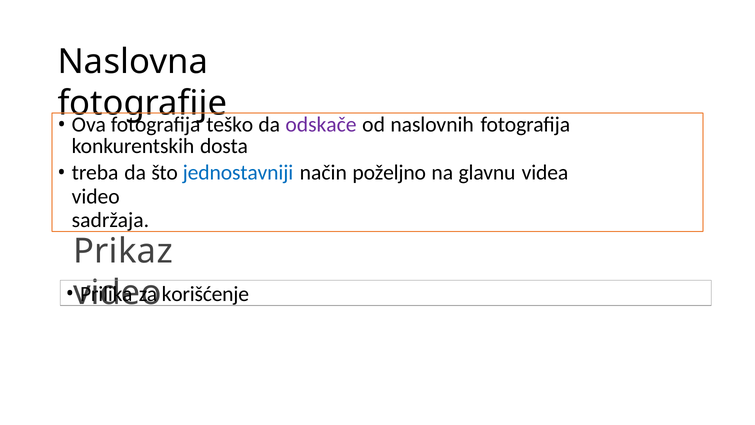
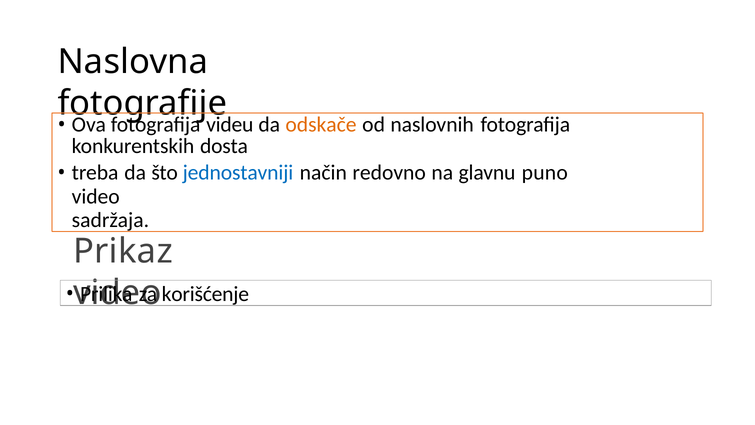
teško: teško -> videu
odskače colour: purple -> orange
poželjno: poželjno -> redovno
videa: videa -> puno
